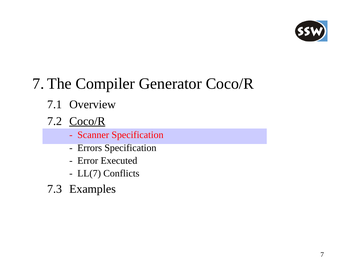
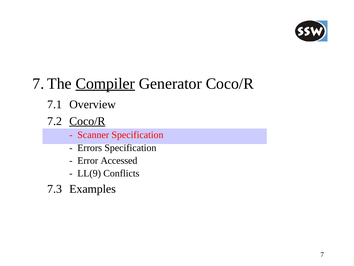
Compiler underline: none -> present
Executed: Executed -> Accessed
LL(7: LL(7 -> LL(9
